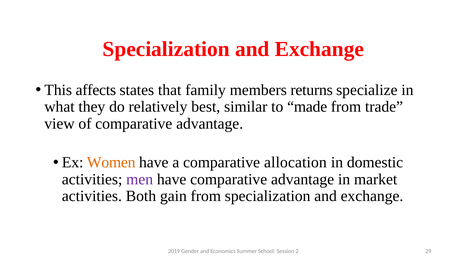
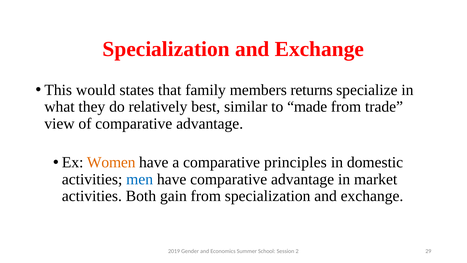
affects: affects -> would
allocation: allocation -> principles
men colour: purple -> blue
